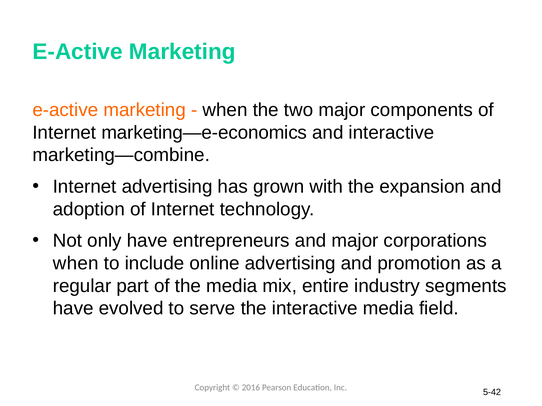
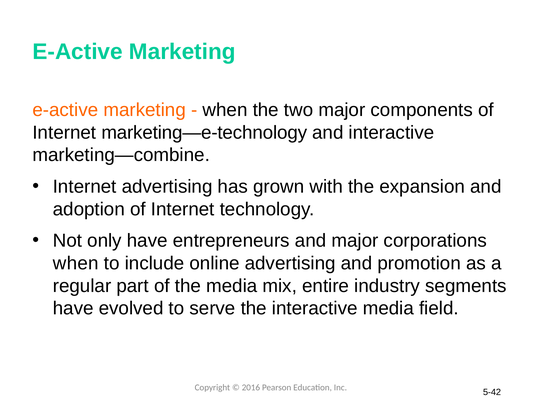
marketing—e-economics: marketing—e-economics -> marketing—e-technology
